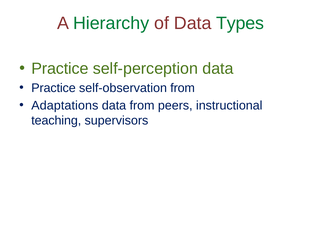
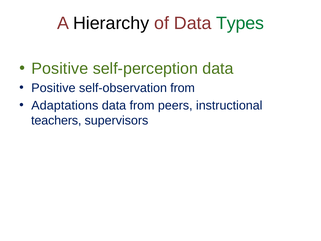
Hierarchy colour: green -> black
Practice at (60, 69): Practice -> Positive
Practice at (54, 88): Practice -> Positive
teaching: teaching -> teachers
